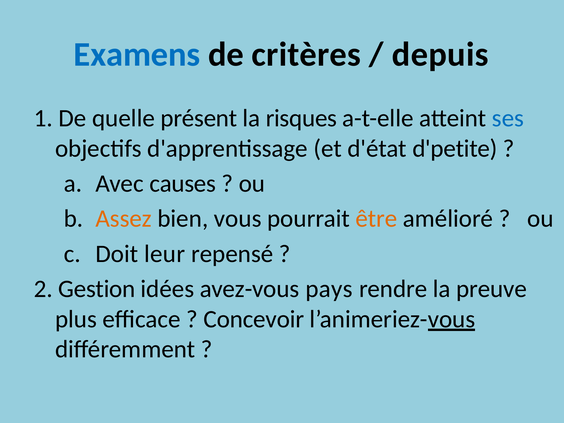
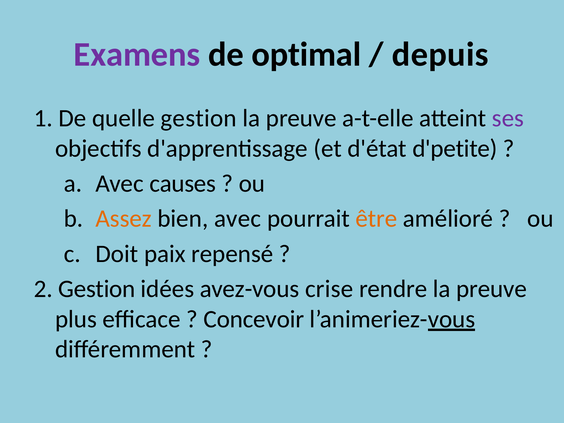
Examens colour: blue -> purple
critères: critères -> optimal
quelle présent: présent -> gestion
risques at (301, 118): risques -> preuve
ses colour: blue -> purple
bien vous: vous -> avec
leur: leur -> paix
pays: pays -> crise
